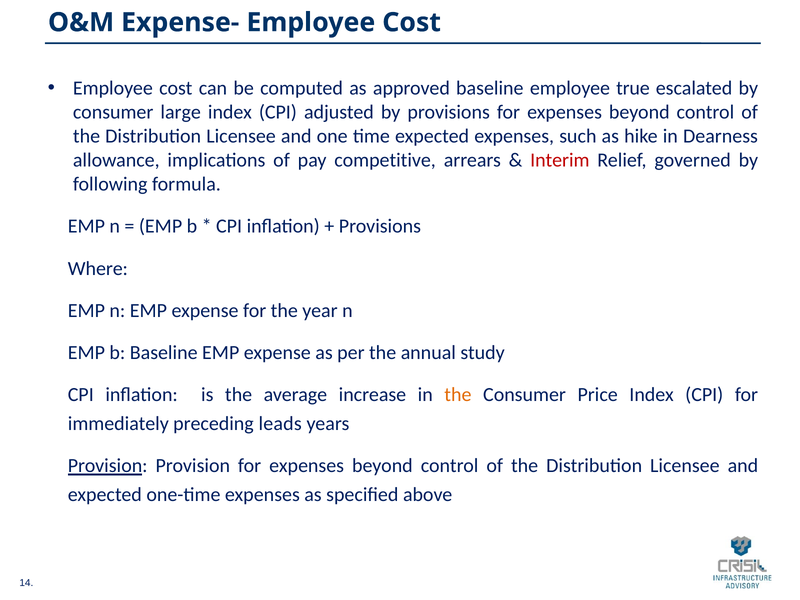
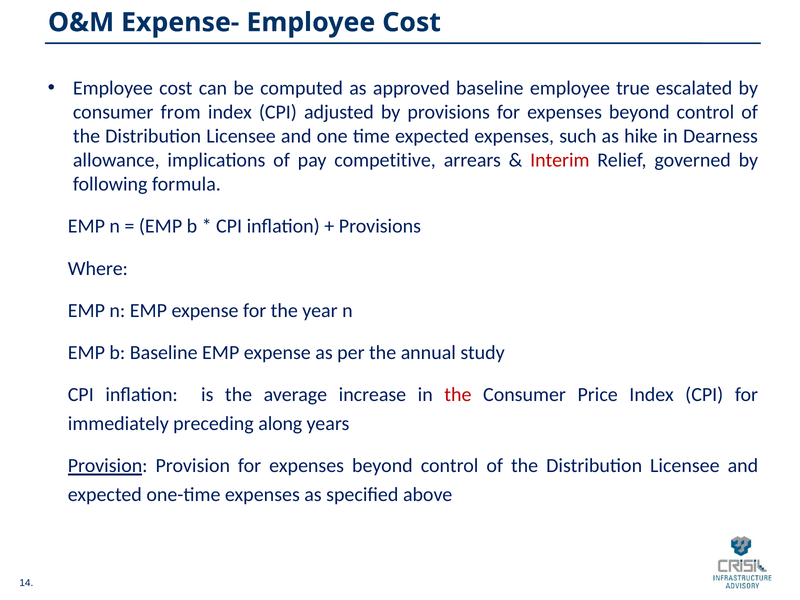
large: large -> from
the at (458, 395) colour: orange -> red
leads: leads -> along
